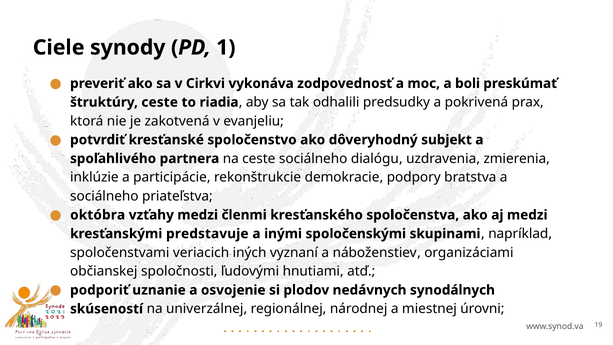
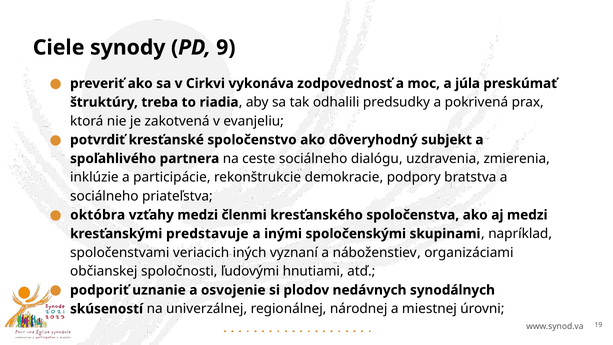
1: 1 -> 9
boli: boli -> júla
štruktúry ceste: ceste -> treba
